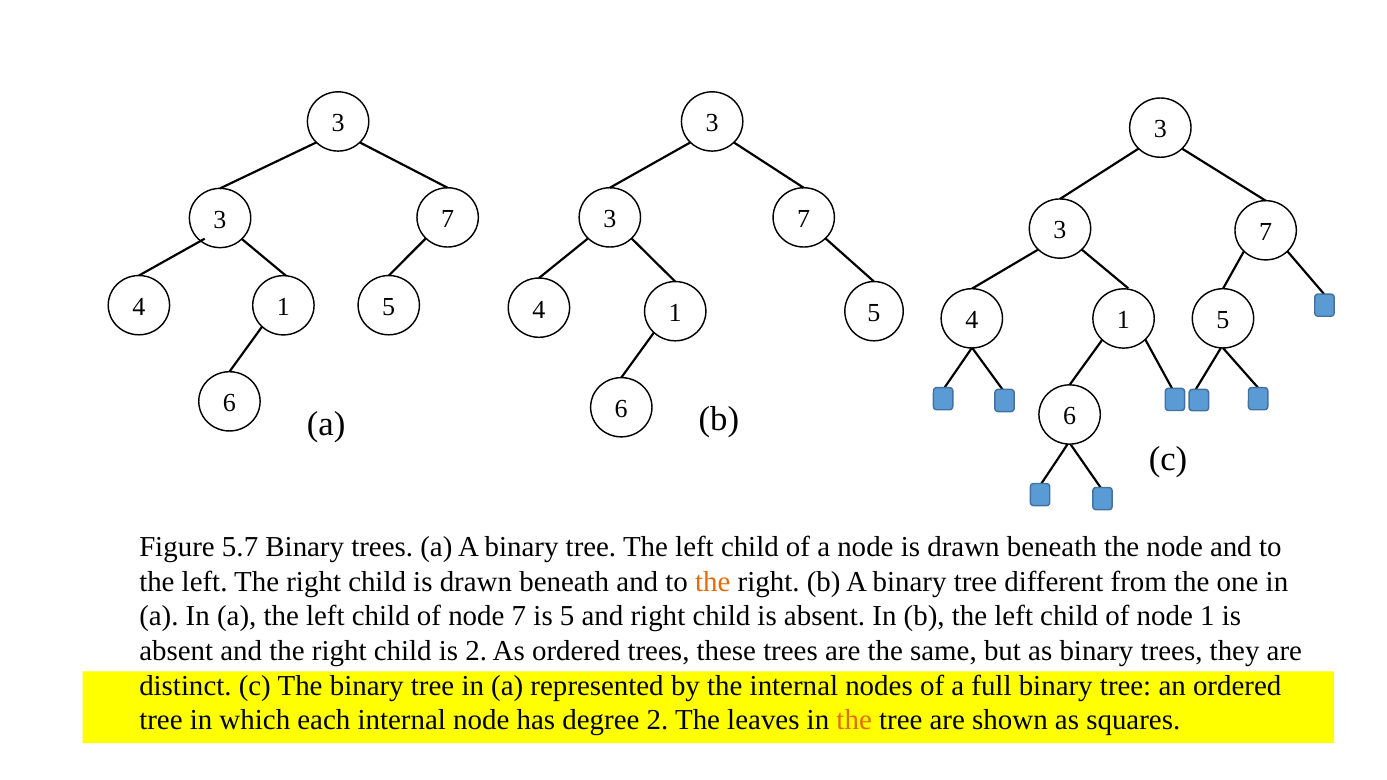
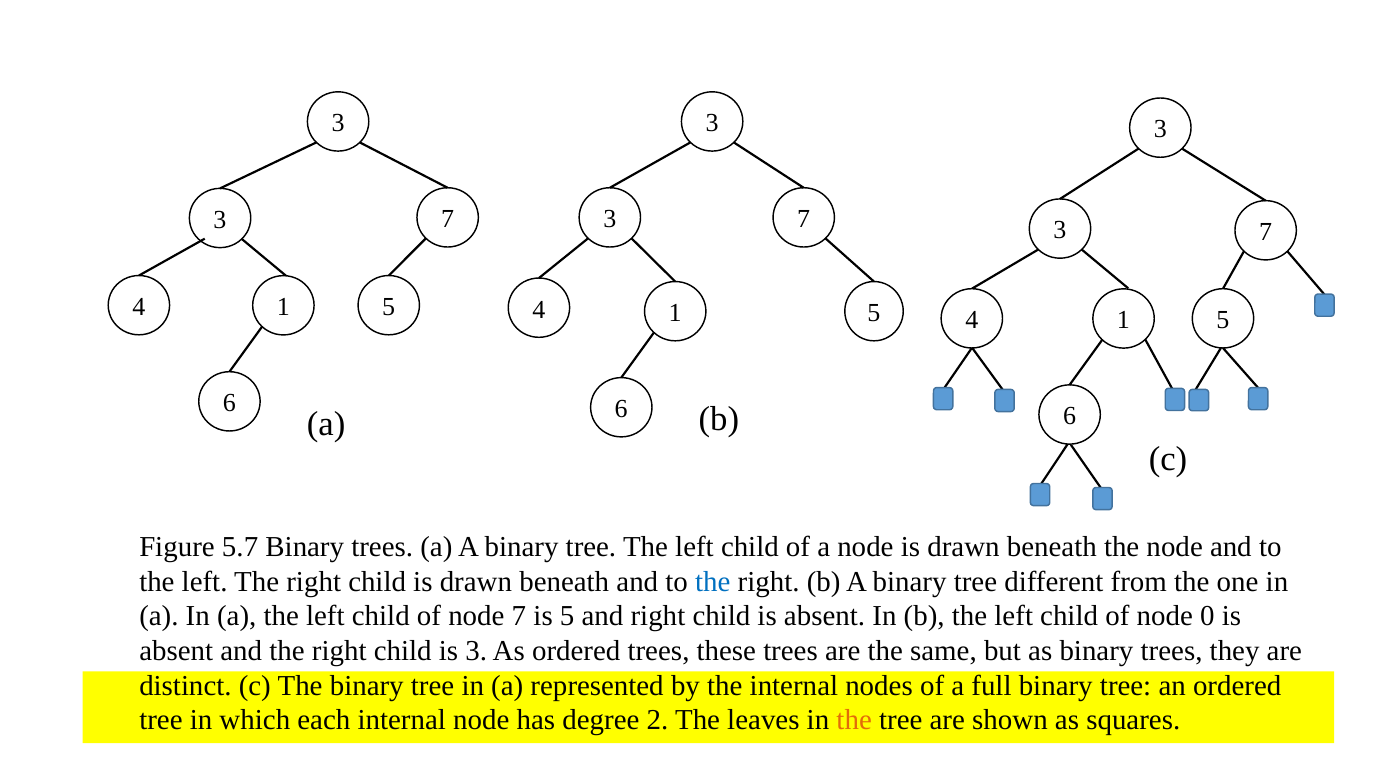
the at (713, 582) colour: orange -> blue
node 1: 1 -> 0
is 2: 2 -> 3
